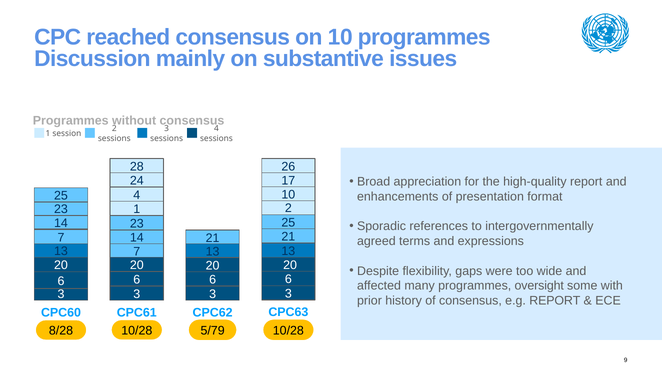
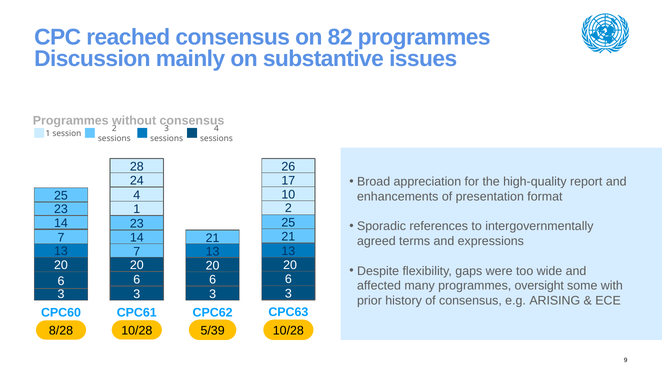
on 10: 10 -> 82
e.g REPORT: REPORT -> ARISING
5/79: 5/79 -> 5/39
